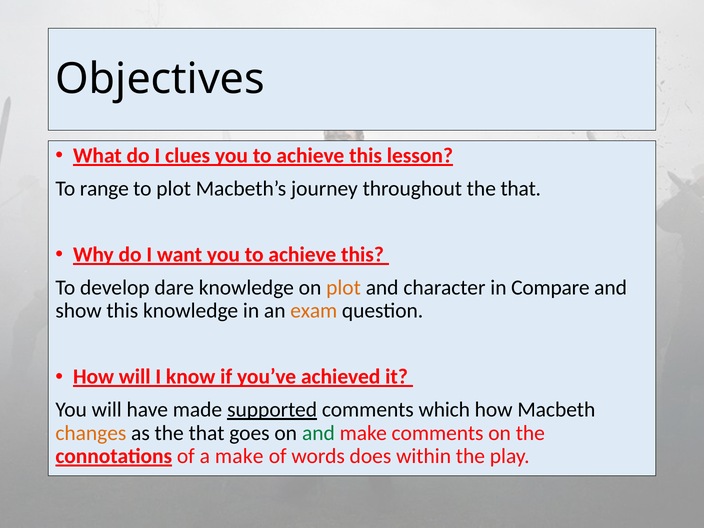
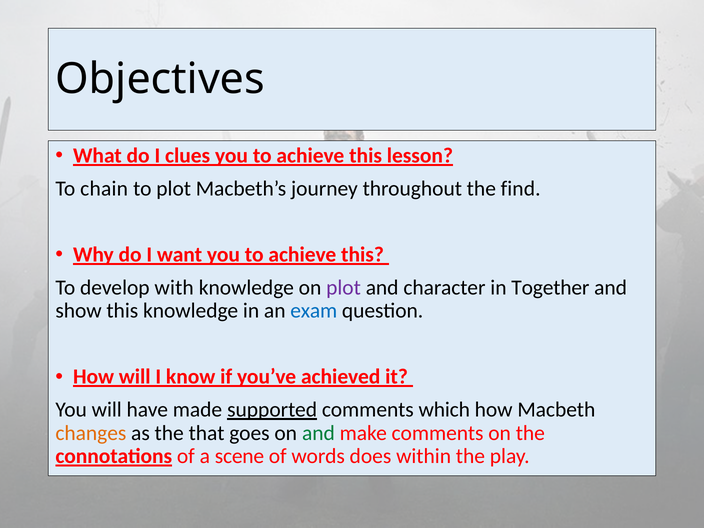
range: range -> chain
throughout the that: that -> find
dare: dare -> with
plot at (344, 288) colour: orange -> purple
Compare: Compare -> Together
exam colour: orange -> blue
a make: make -> scene
